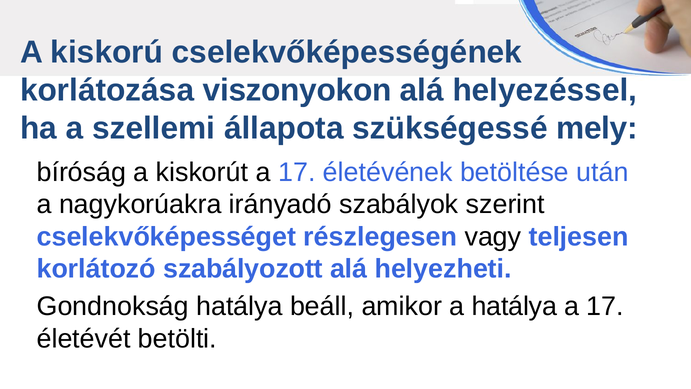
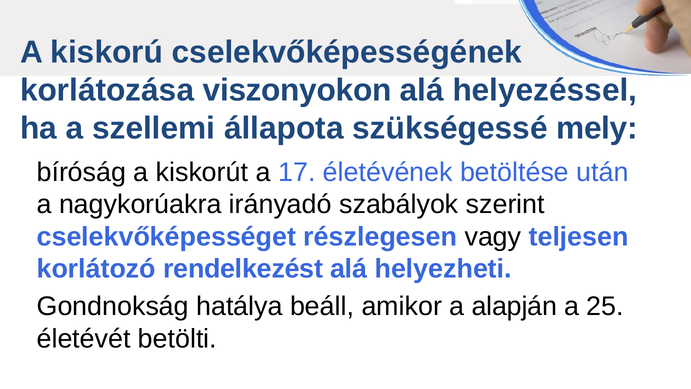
szabályozott: szabályozott -> rendelkezést
a hatálya: hatálya -> alapján
17 at (605, 306): 17 -> 25
